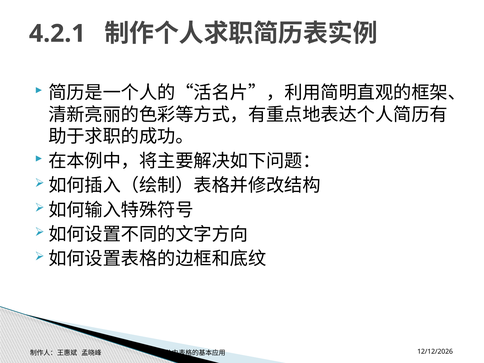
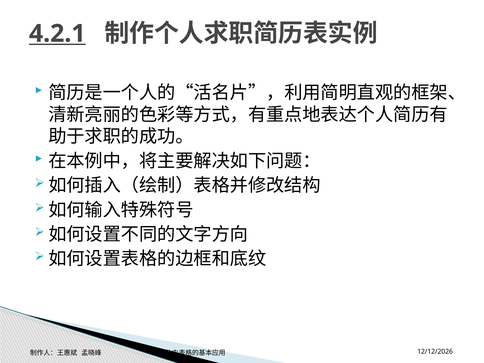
4.2.1 underline: none -> present
